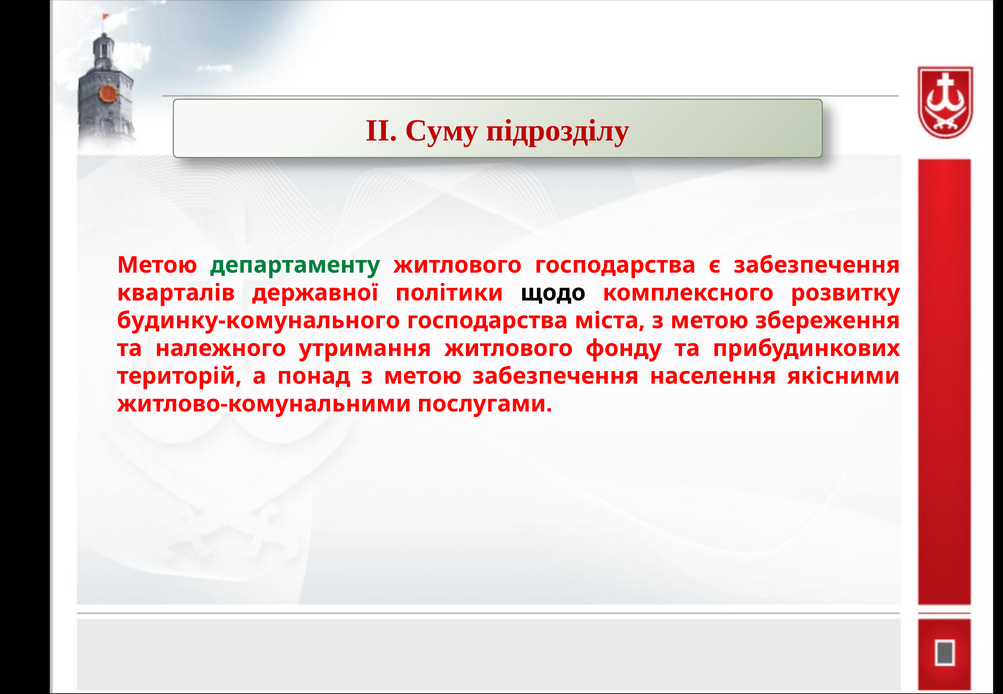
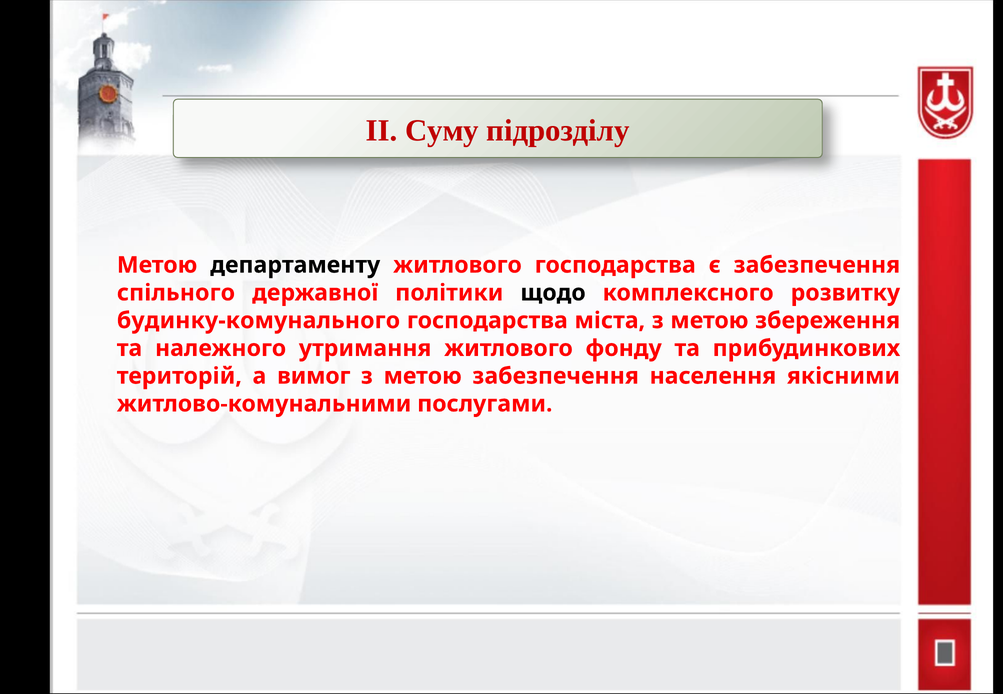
департаменту colour: green -> black
кварталів: кварталів -> спільного
понад: понад -> вимог
